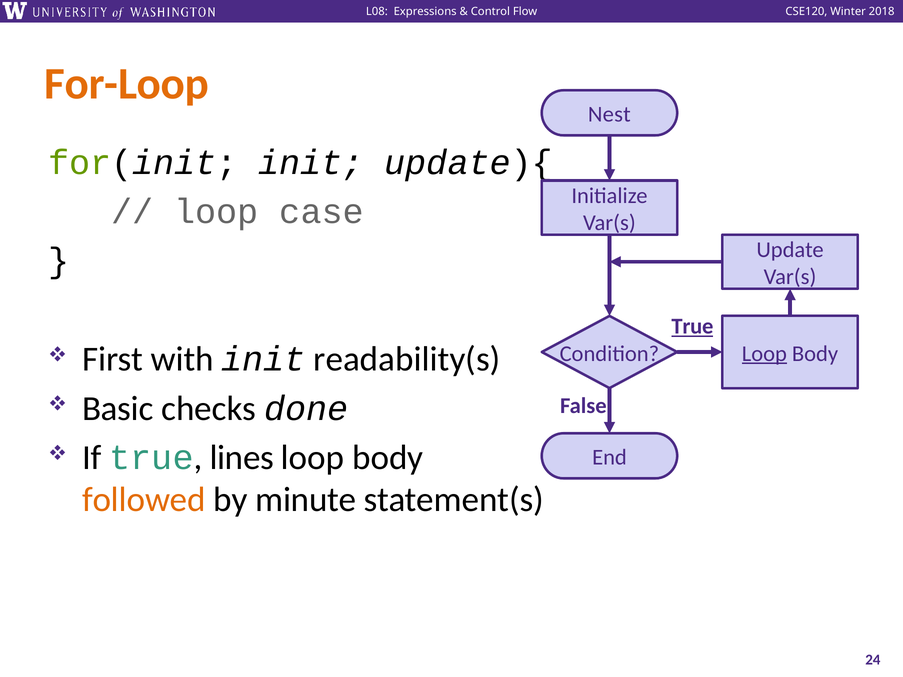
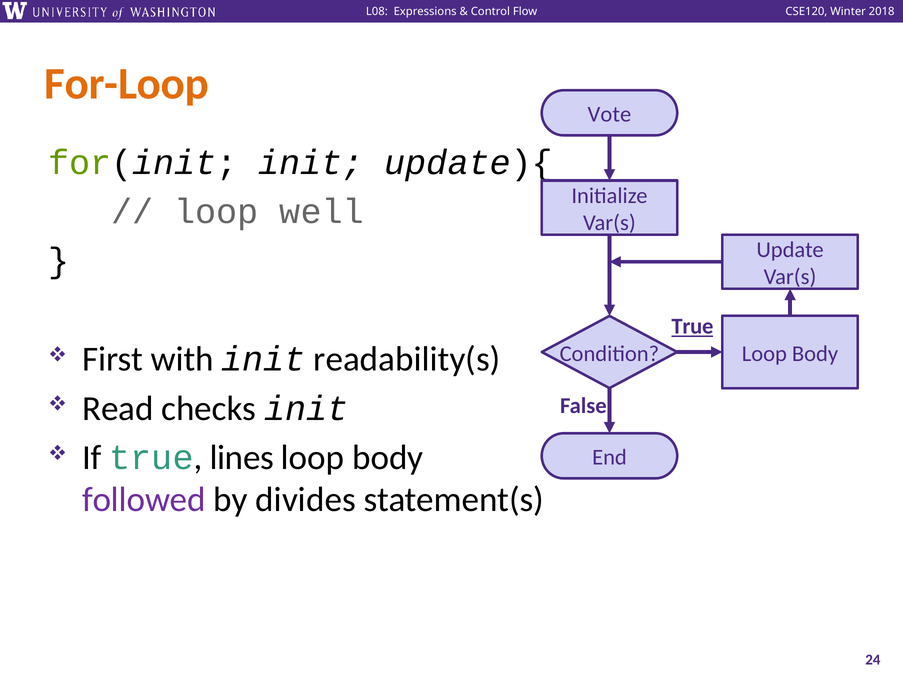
Nest: Nest -> Vote
case: case -> well
Loop at (764, 354) underline: present -> none
Basic: Basic -> Read
checks done: done -> init
followed colour: orange -> purple
minute: minute -> divides
